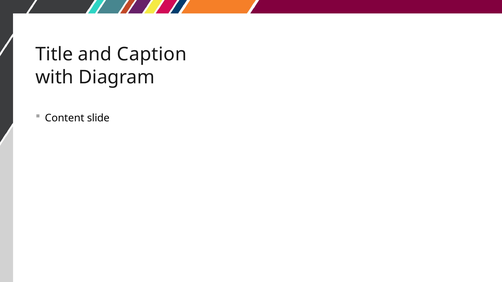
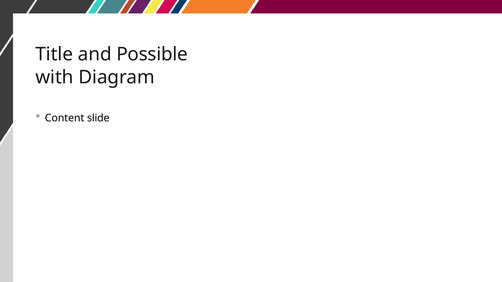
Caption: Caption -> Possible
